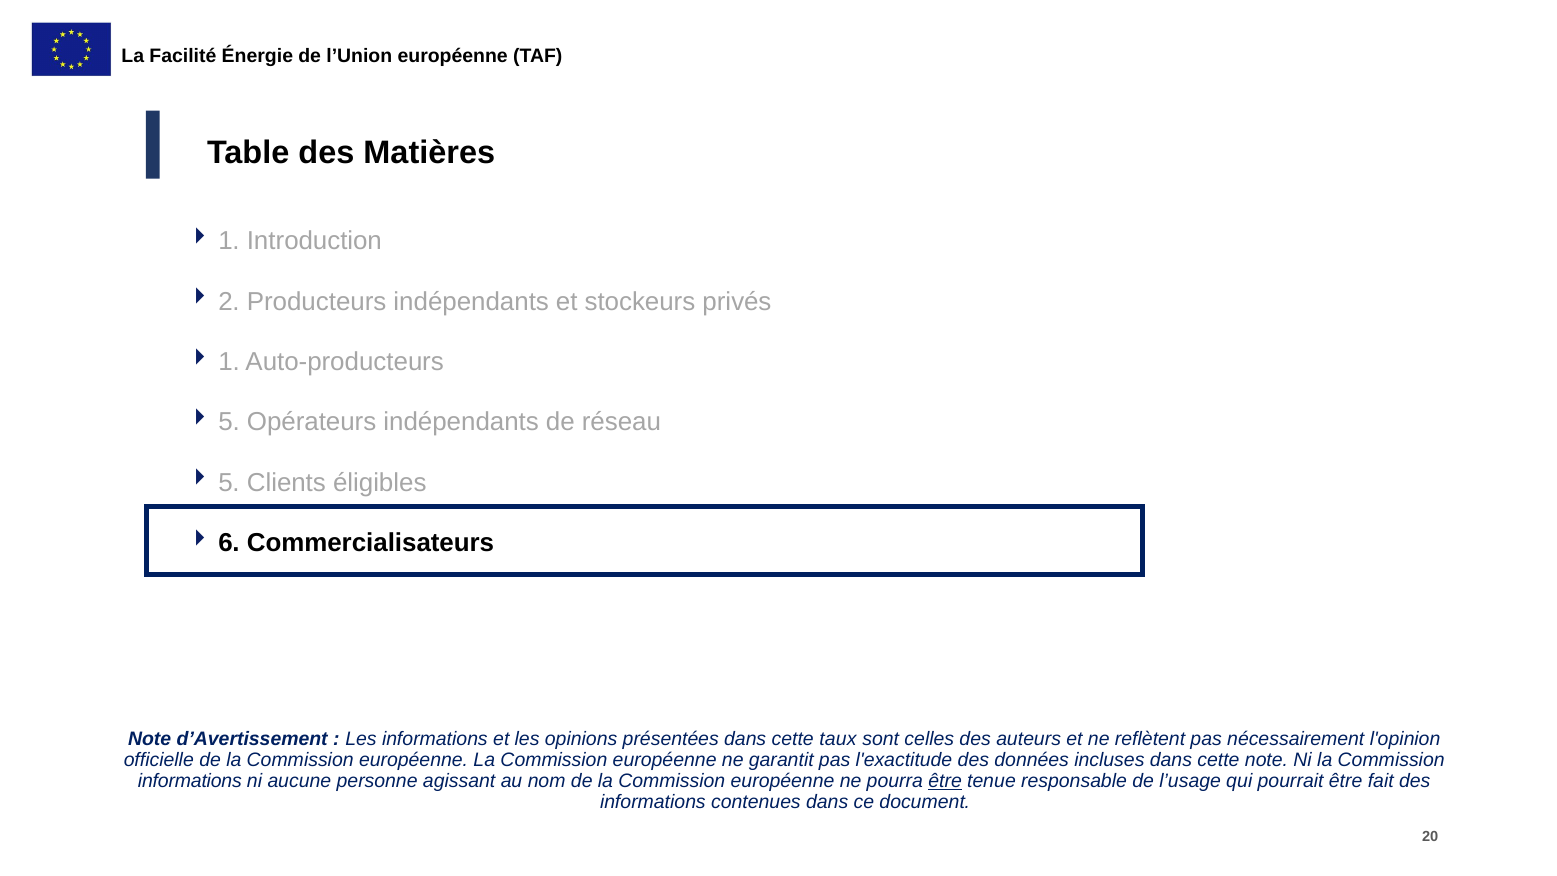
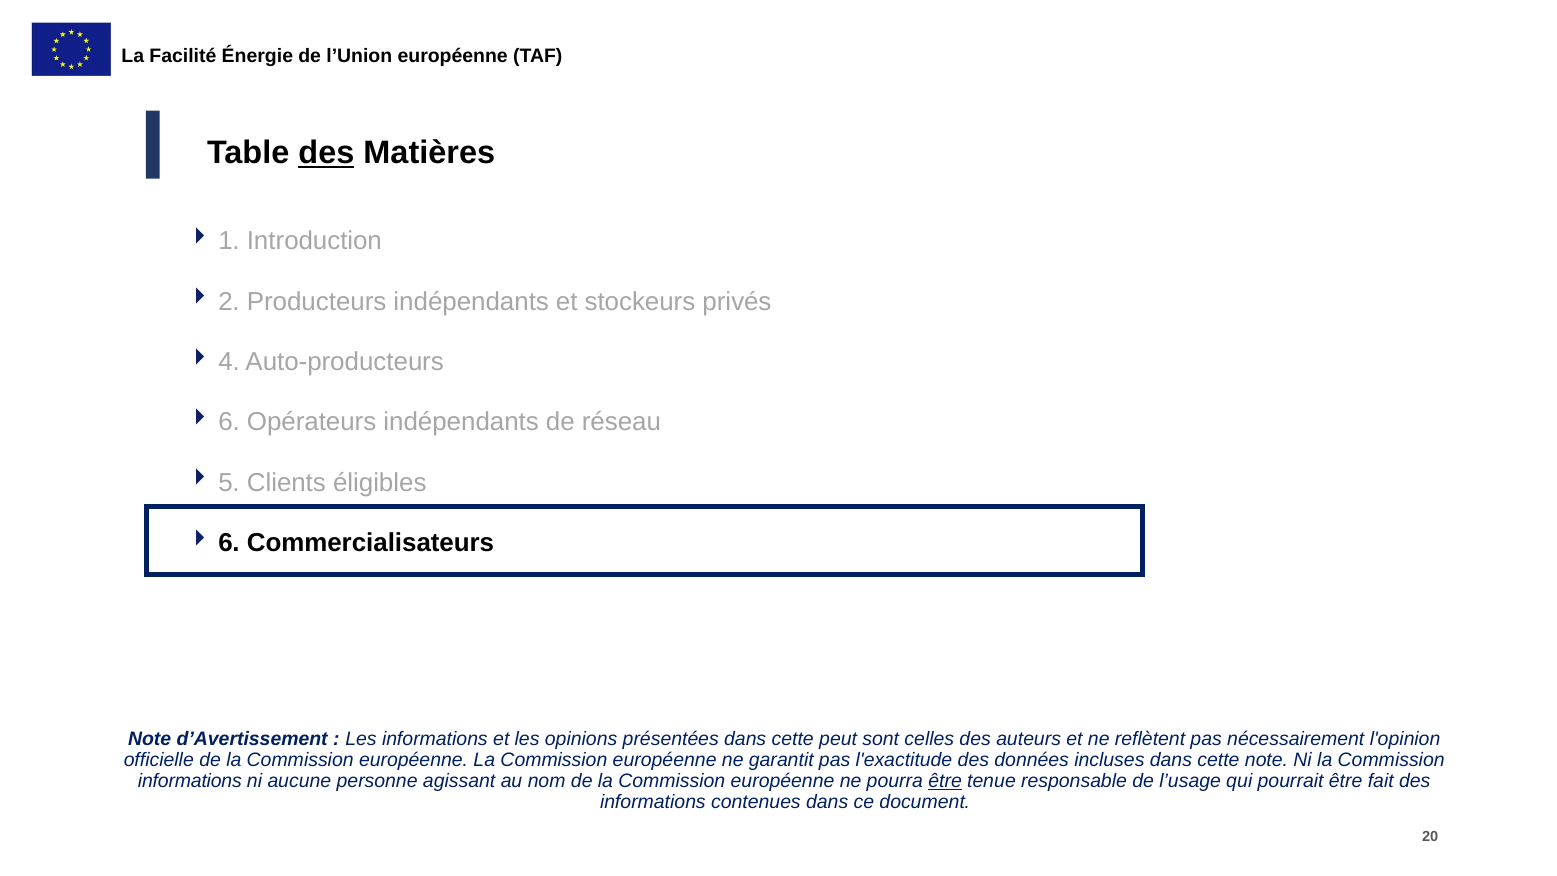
des at (326, 153) underline: none -> present
1 at (229, 362): 1 -> 4
5 at (229, 422): 5 -> 6
taux: taux -> peut
